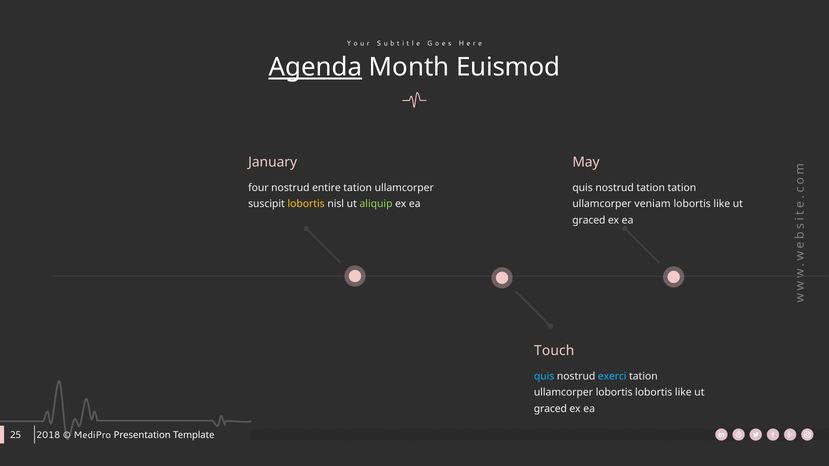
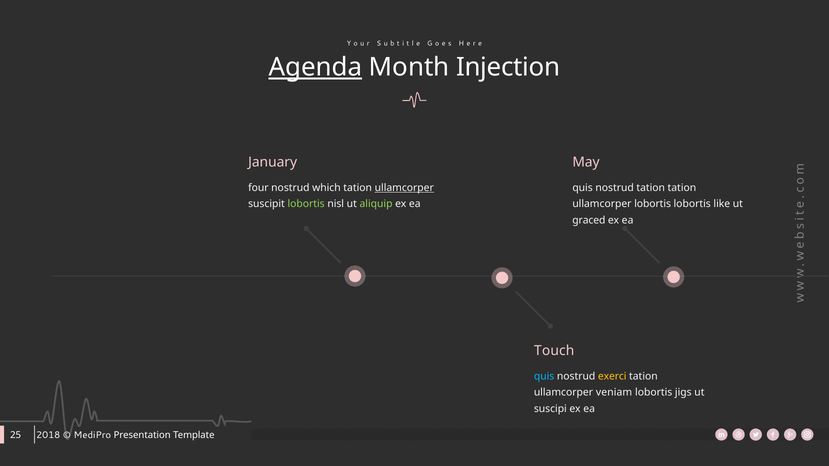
Euismod: Euismod -> Injection
entire: entire -> which
ullamcorper at (404, 188) underline: none -> present
lobortis at (306, 204) colour: yellow -> light green
ullamcorper veniam: veniam -> lobortis
exerci colour: light blue -> yellow
ullamcorper lobortis: lobortis -> veniam
like at (683, 393): like -> jigs
graced at (550, 409): graced -> suscipi
